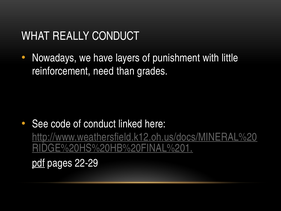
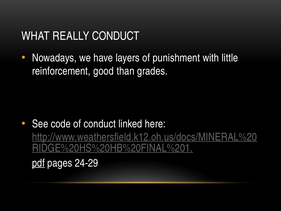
need: need -> good
22-29: 22-29 -> 24-29
